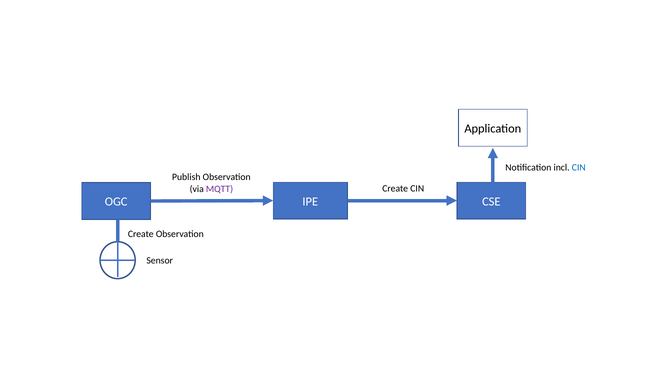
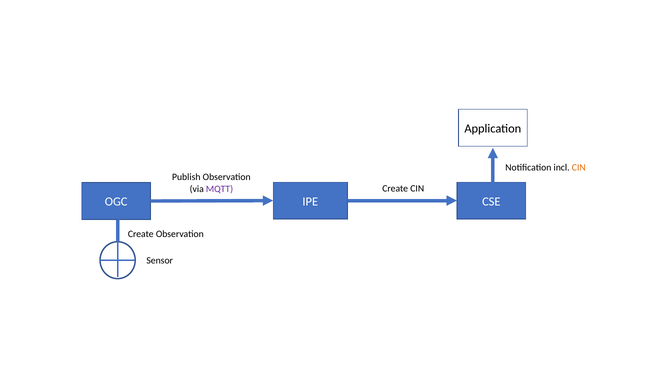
CIN at (579, 168) colour: blue -> orange
